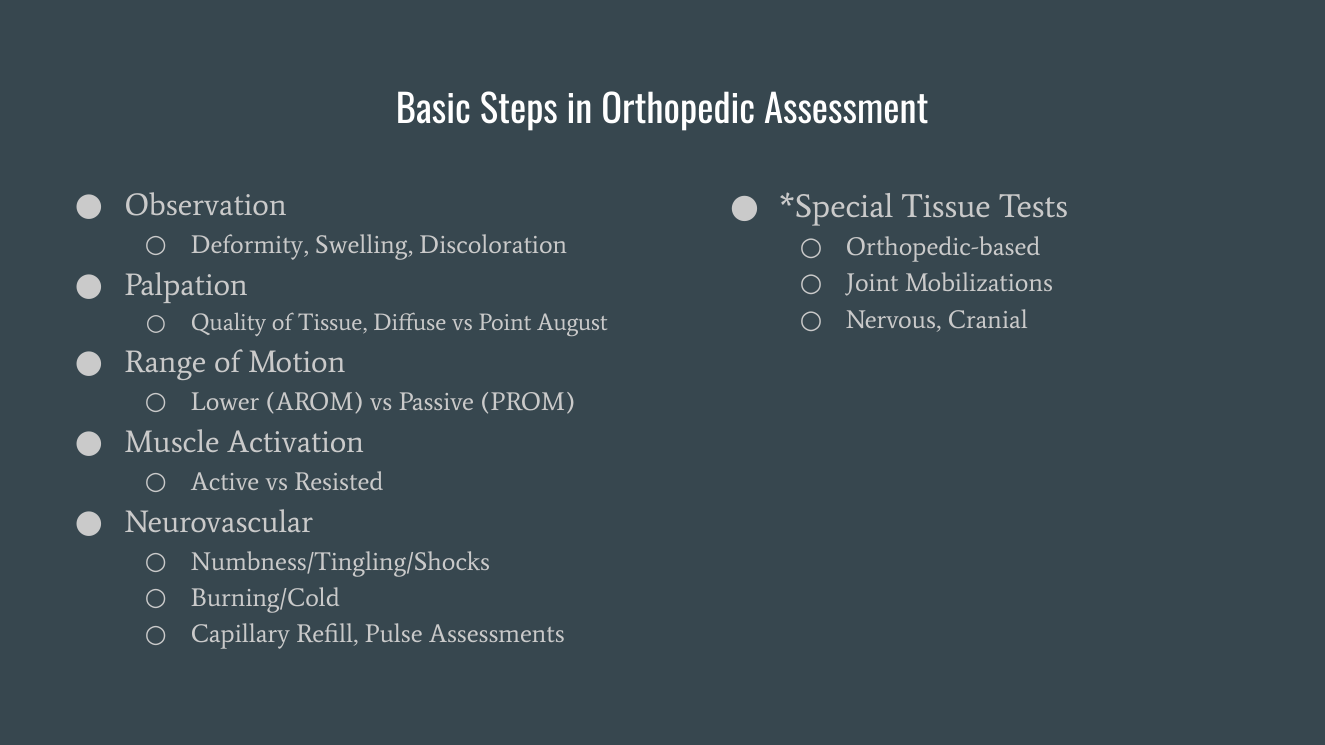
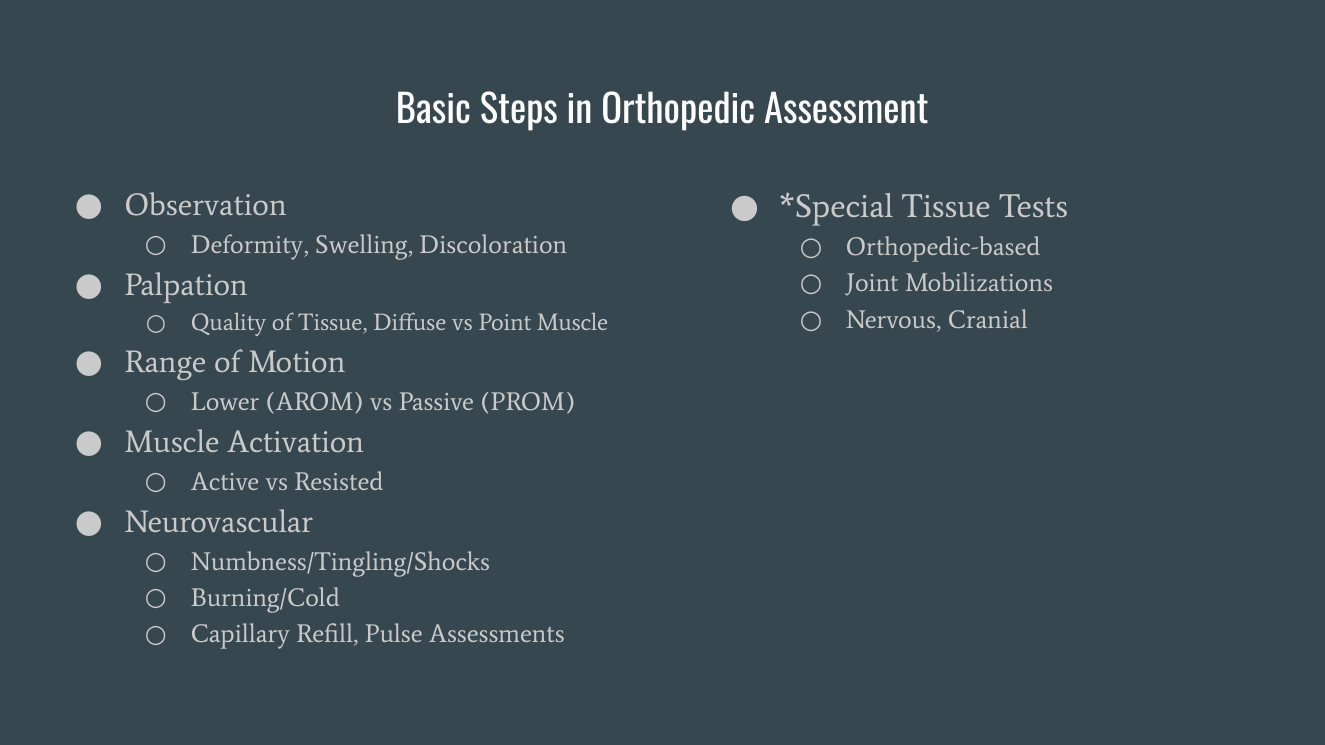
Point August: August -> Muscle
